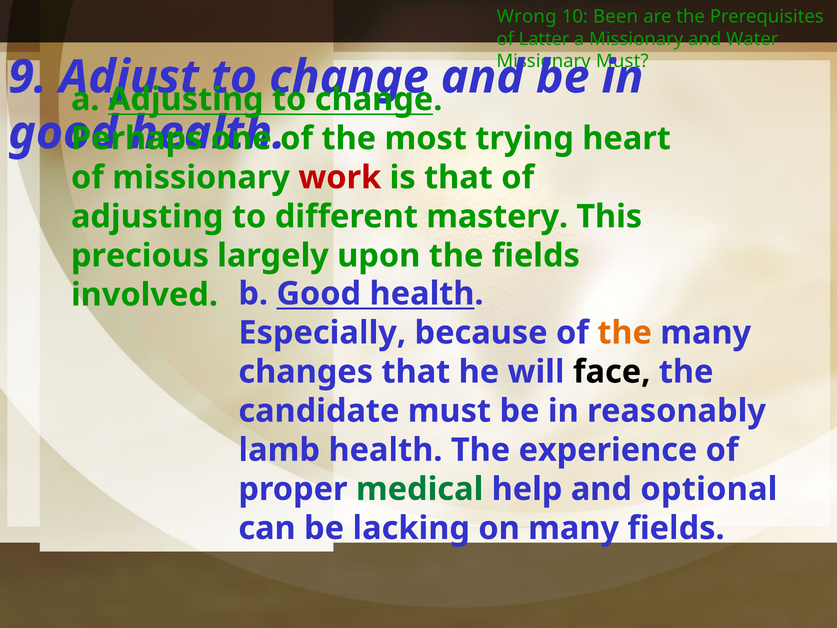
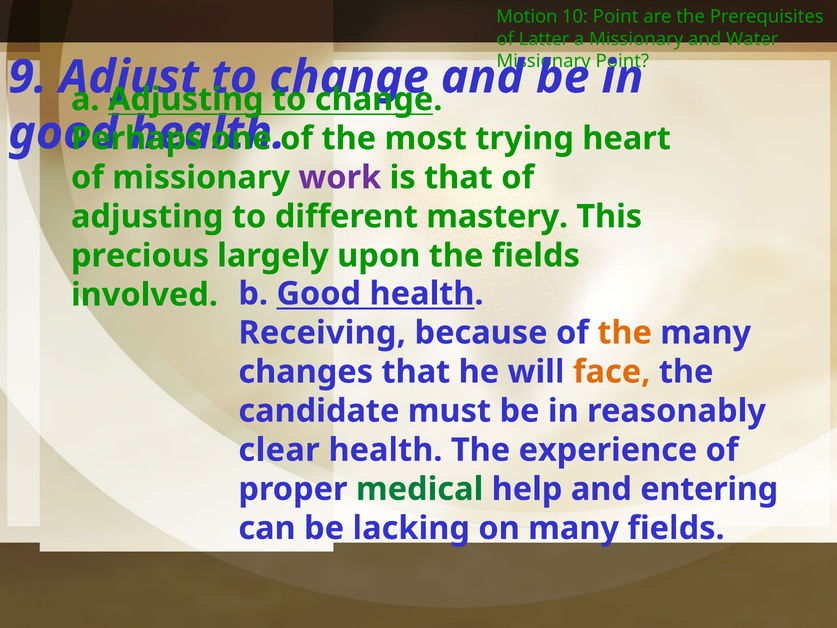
Wrong: Wrong -> Motion
10 Been: Been -> Point
Missionary Must: Must -> Point
work colour: red -> purple
Especially: Especially -> Receiving
face colour: black -> orange
lamb: lamb -> clear
optional: optional -> entering
